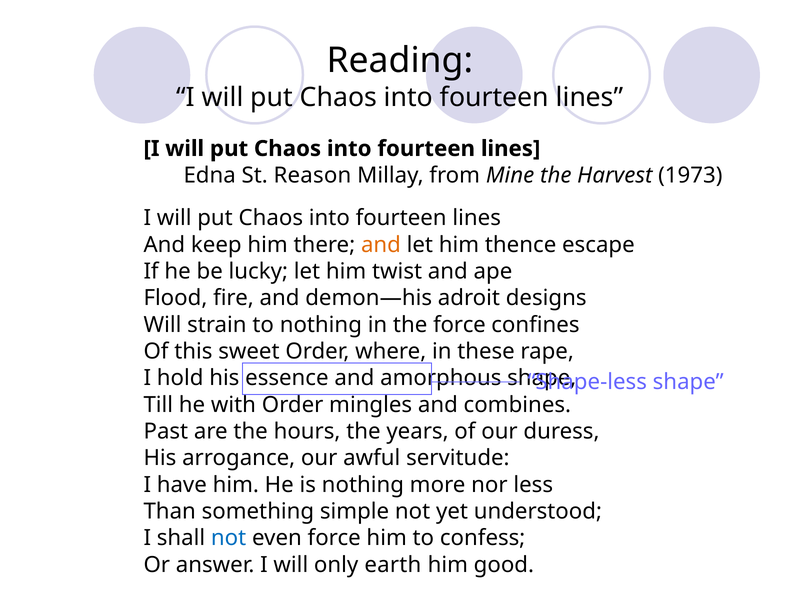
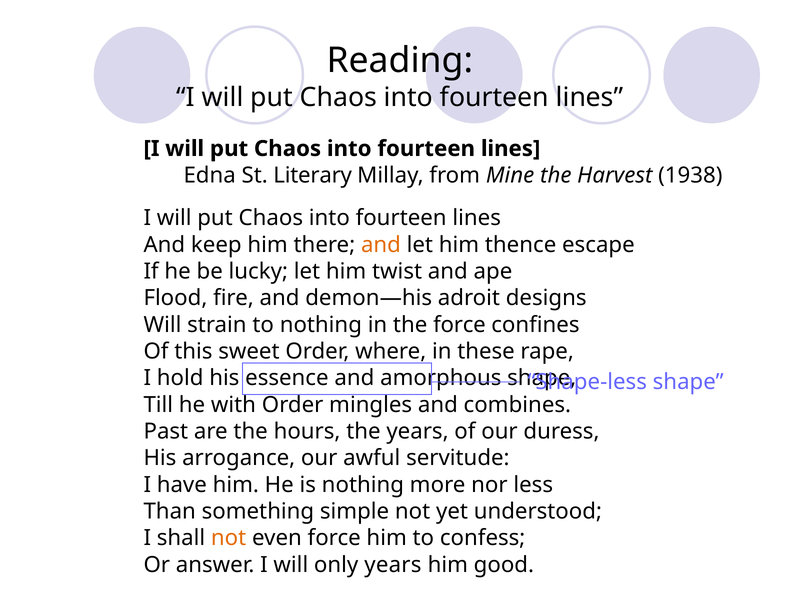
Reason: Reason -> Literary
1973: 1973 -> 1938
not at (229, 538) colour: blue -> orange
only earth: earth -> years
